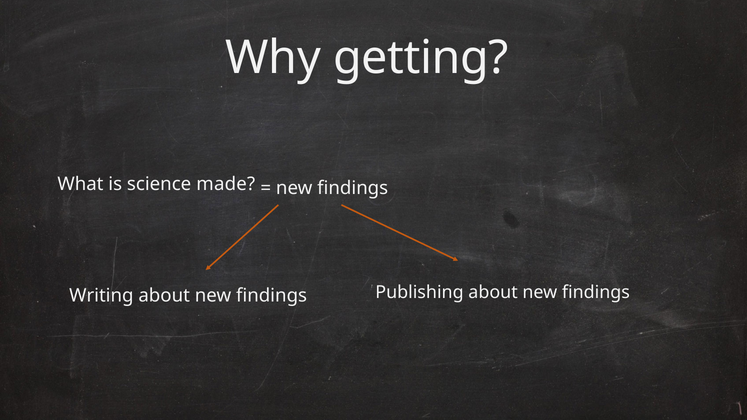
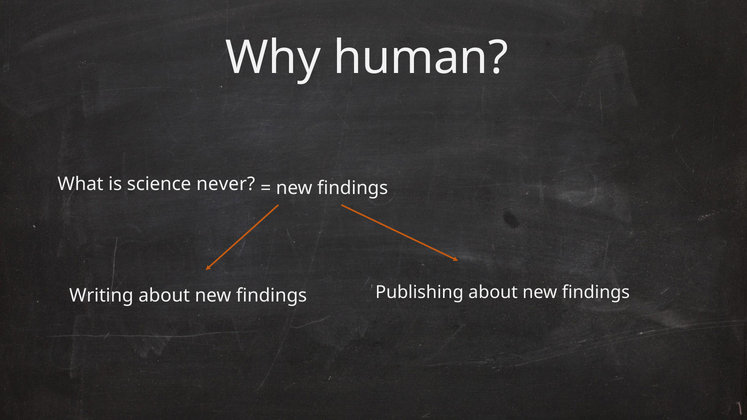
getting: getting -> human
made: made -> never
